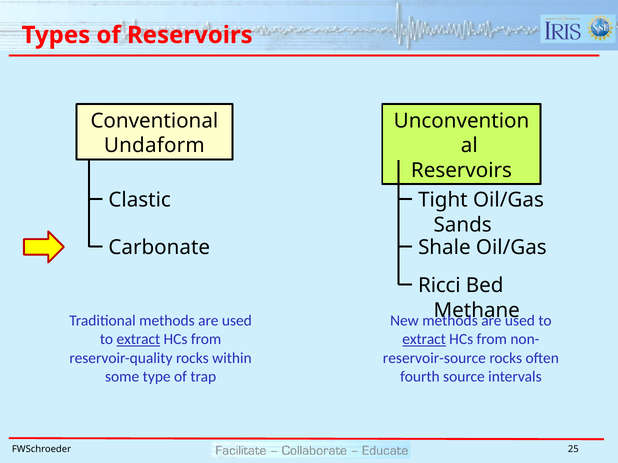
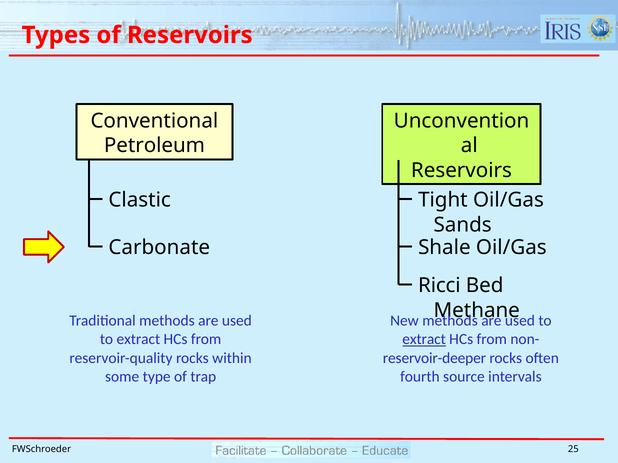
Undaform: Undaform -> Petroleum
extract at (138, 340) underline: present -> none
reservoir-source: reservoir-source -> reservoir-deeper
